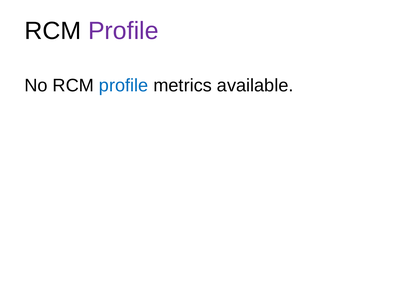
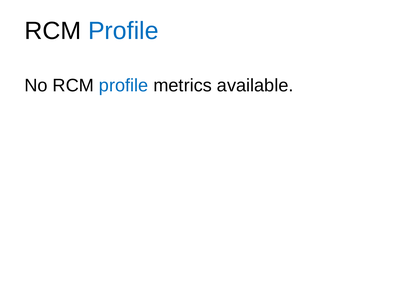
Profile at (123, 31) colour: purple -> blue
